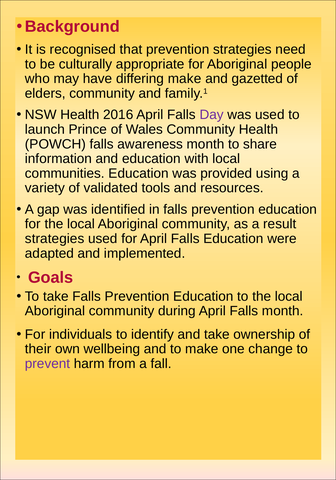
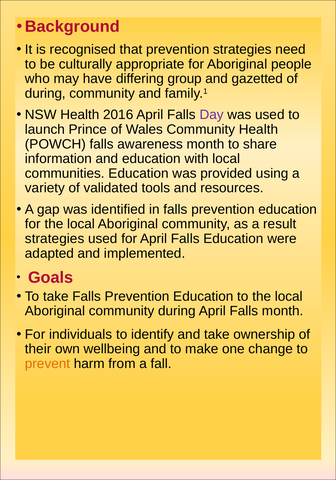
differing make: make -> group
elders at (45, 93): elders -> during
prevent colour: purple -> orange
